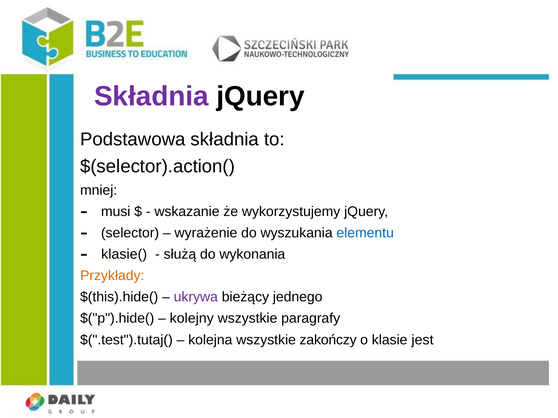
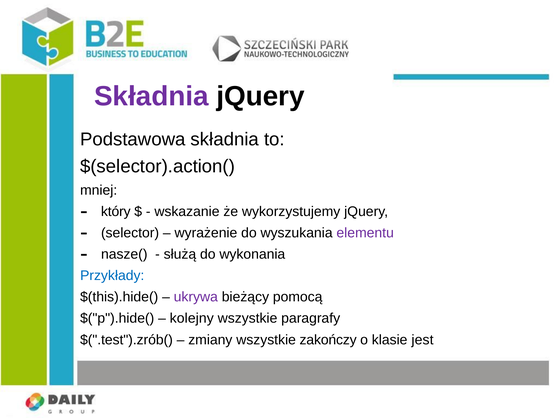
musi: musi -> który
elementu colour: blue -> purple
klasie(: klasie( -> nasze(
Przykłady colour: orange -> blue
jednego: jednego -> pomocą
$(".test").tutaj(: $(".test").tutaj( -> $(".test").zrób(
kolejna: kolejna -> zmiany
